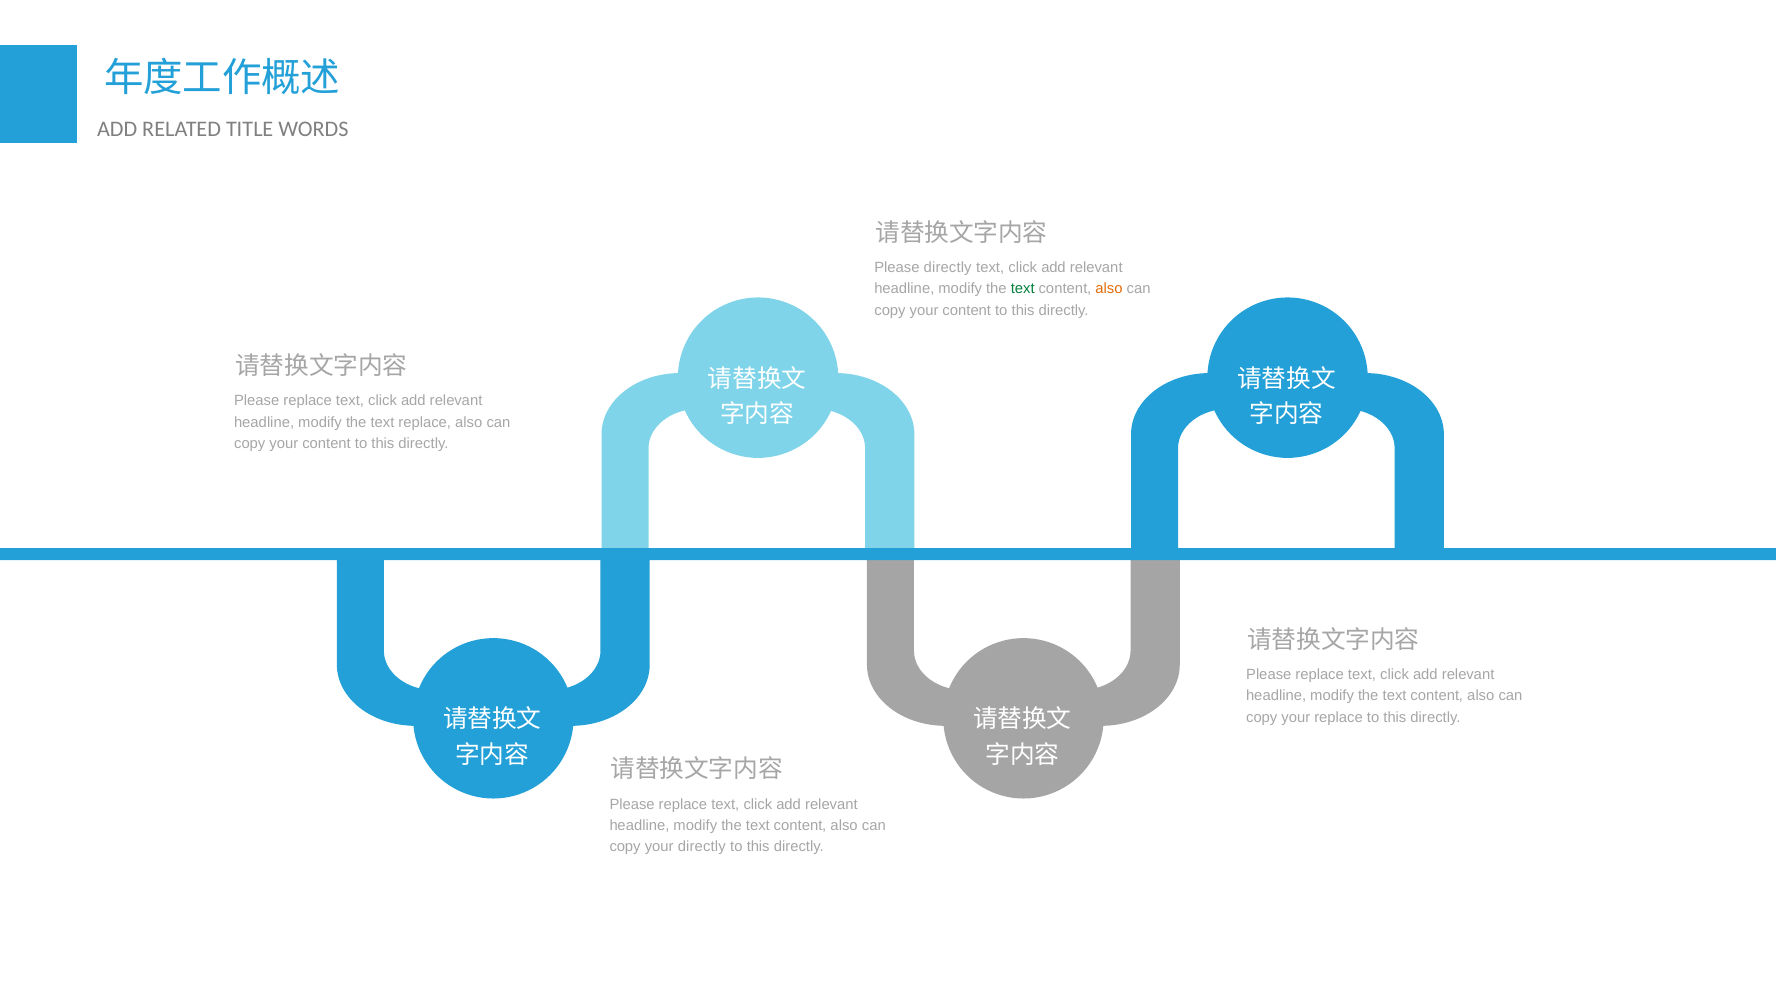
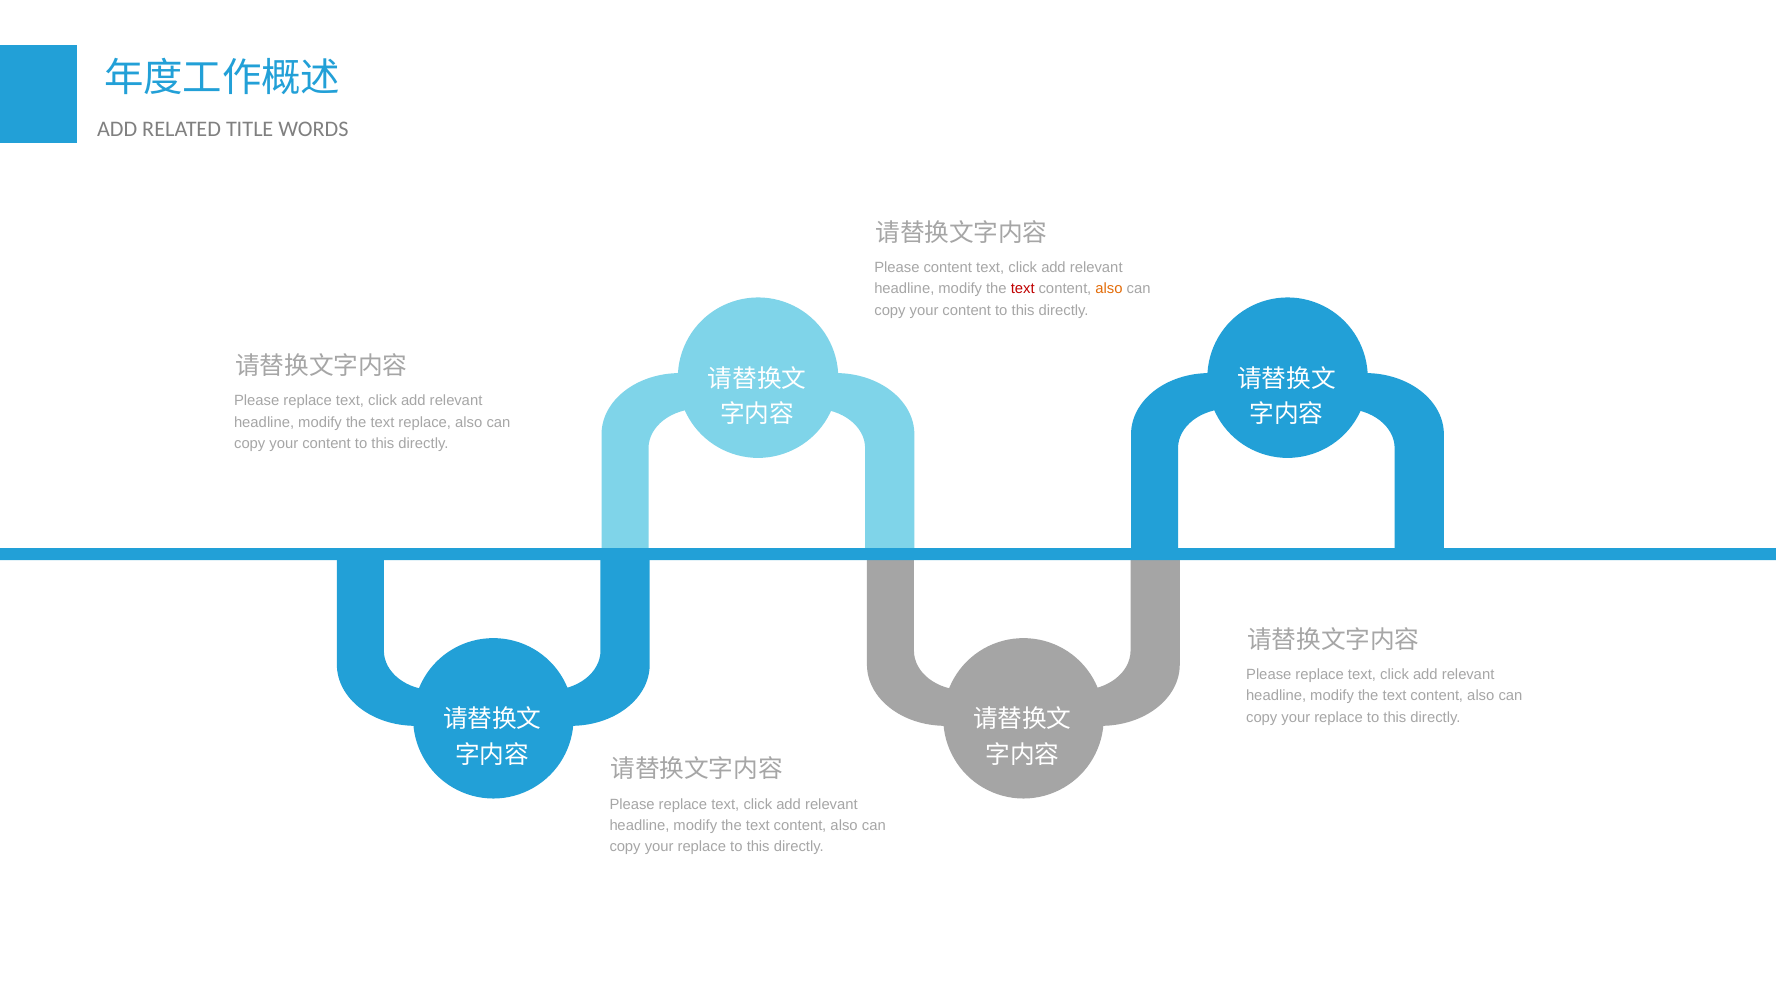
Please directly: directly -> content
text at (1023, 289) colour: green -> red
directly at (702, 847): directly -> replace
